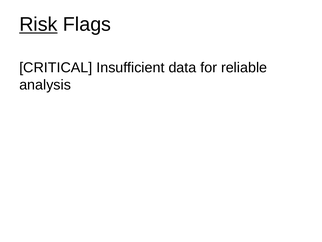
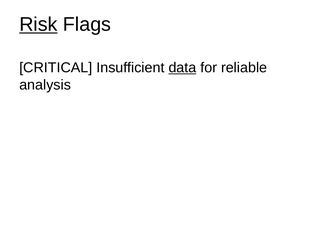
data underline: none -> present
